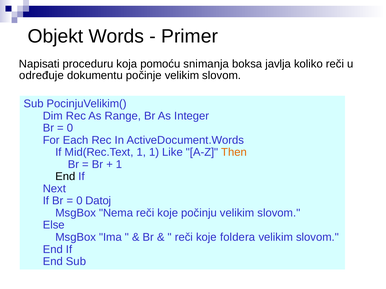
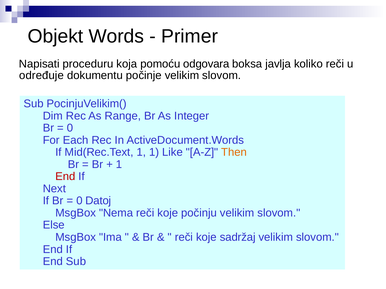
snimanja: snimanja -> odgovara
End at (65, 177) colour: black -> red
foldera: foldera -> sadržaj
